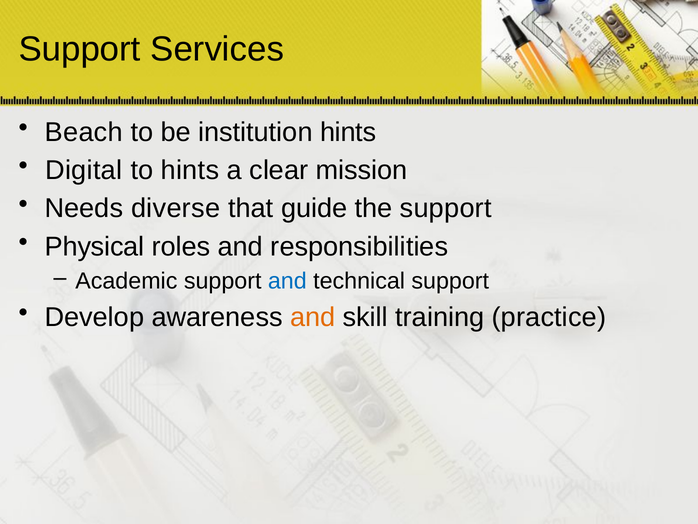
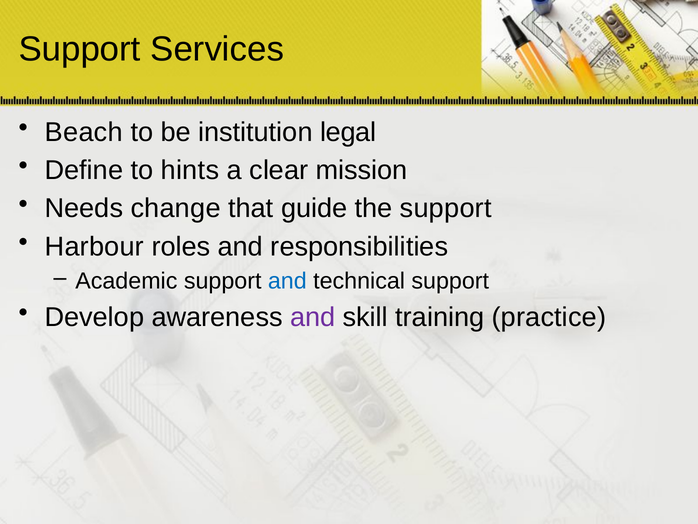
institution hints: hints -> legal
Digital: Digital -> Define
diverse: diverse -> change
Physical: Physical -> Harbour
and at (313, 317) colour: orange -> purple
